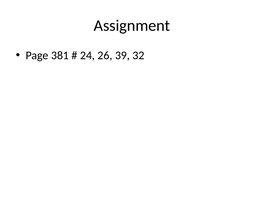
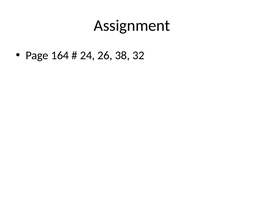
381: 381 -> 164
39: 39 -> 38
